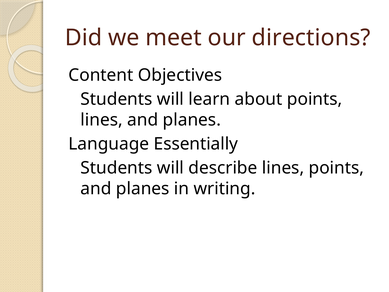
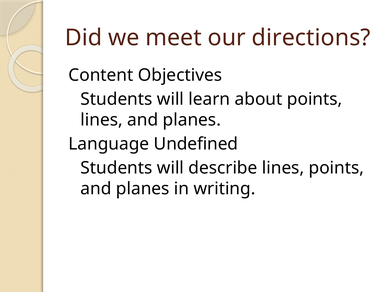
Essentially: Essentially -> Undefined
